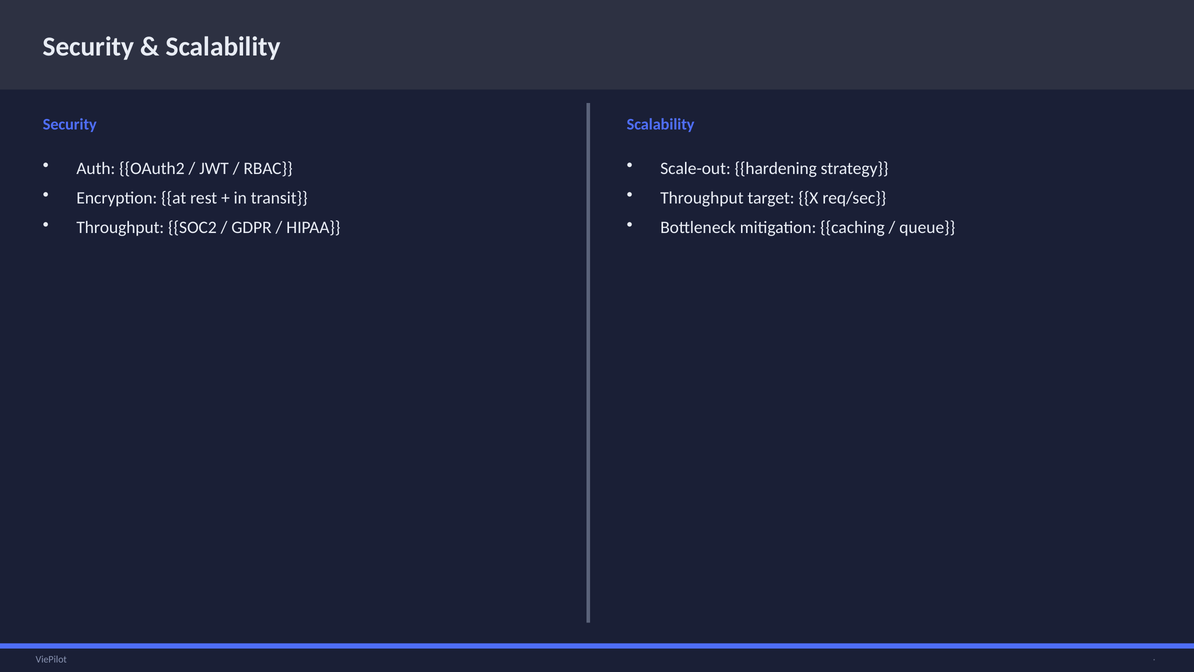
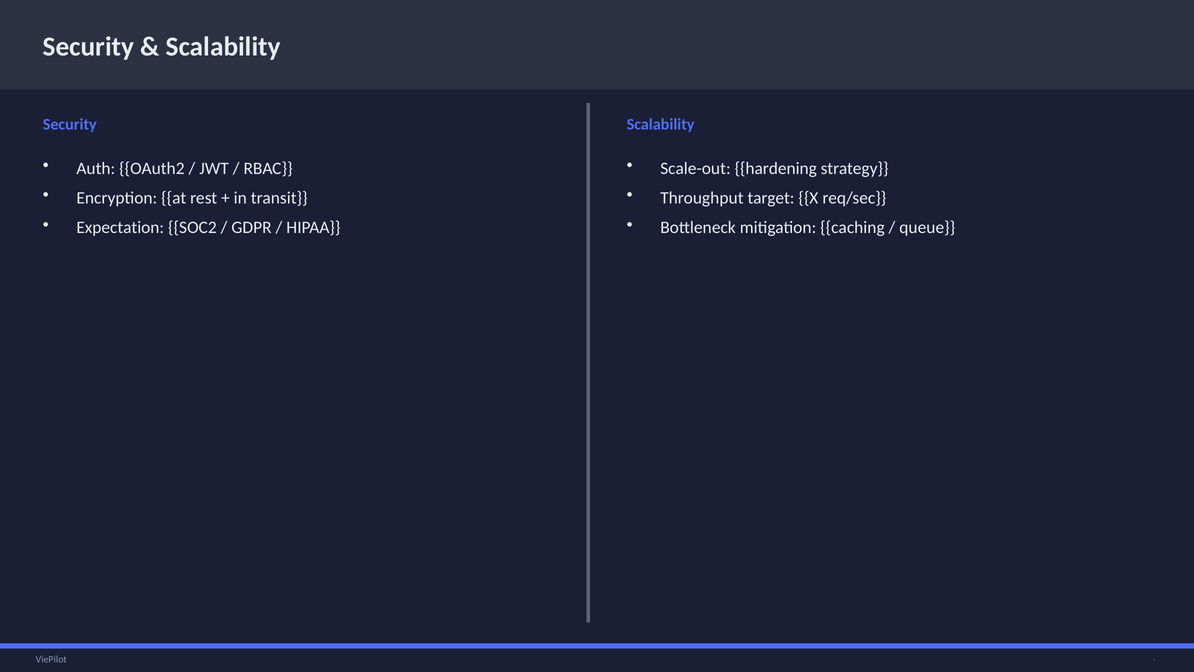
Throughput at (120, 228): Throughput -> Expectation
